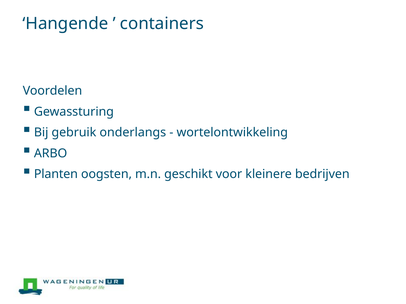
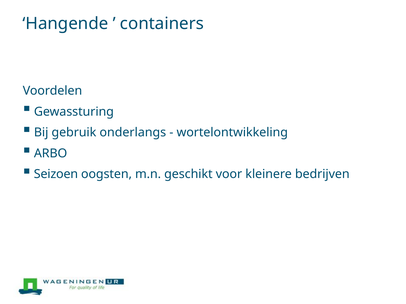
Planten: Planten -> Seizoen
